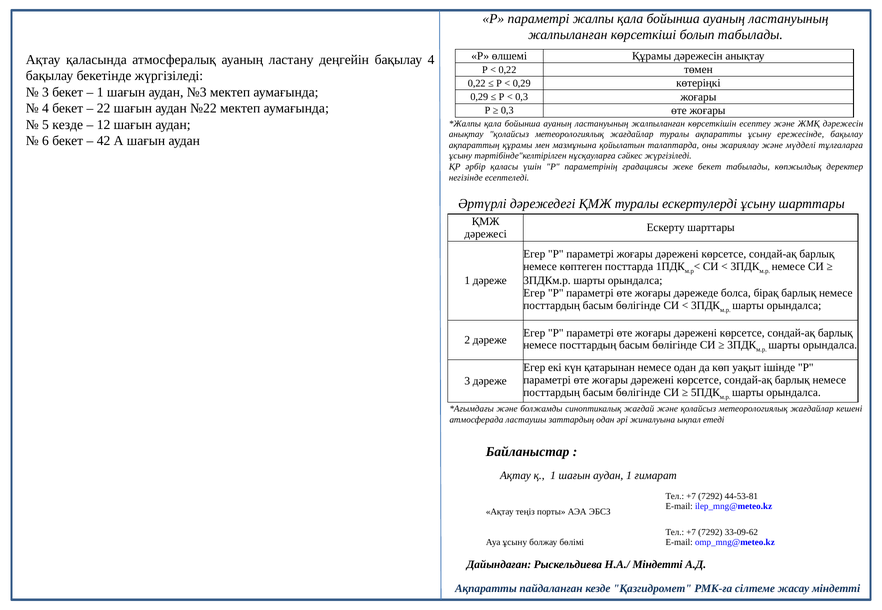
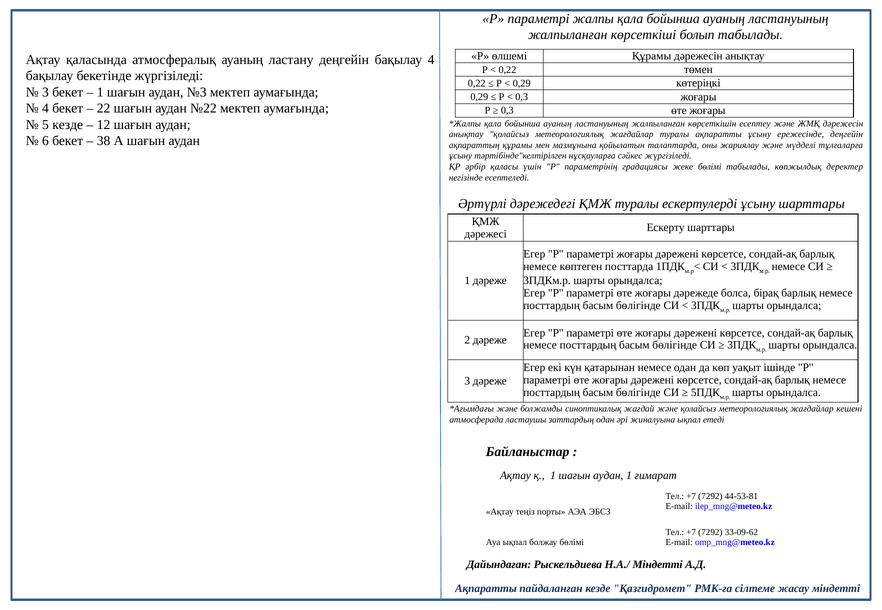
ережесінде бақылау: бақылау -> деңгейін
42: 42 -> 38
жеке бекет: бекет -> бөлімі
Ауа ұсыну: ұсыну -> ықпал
